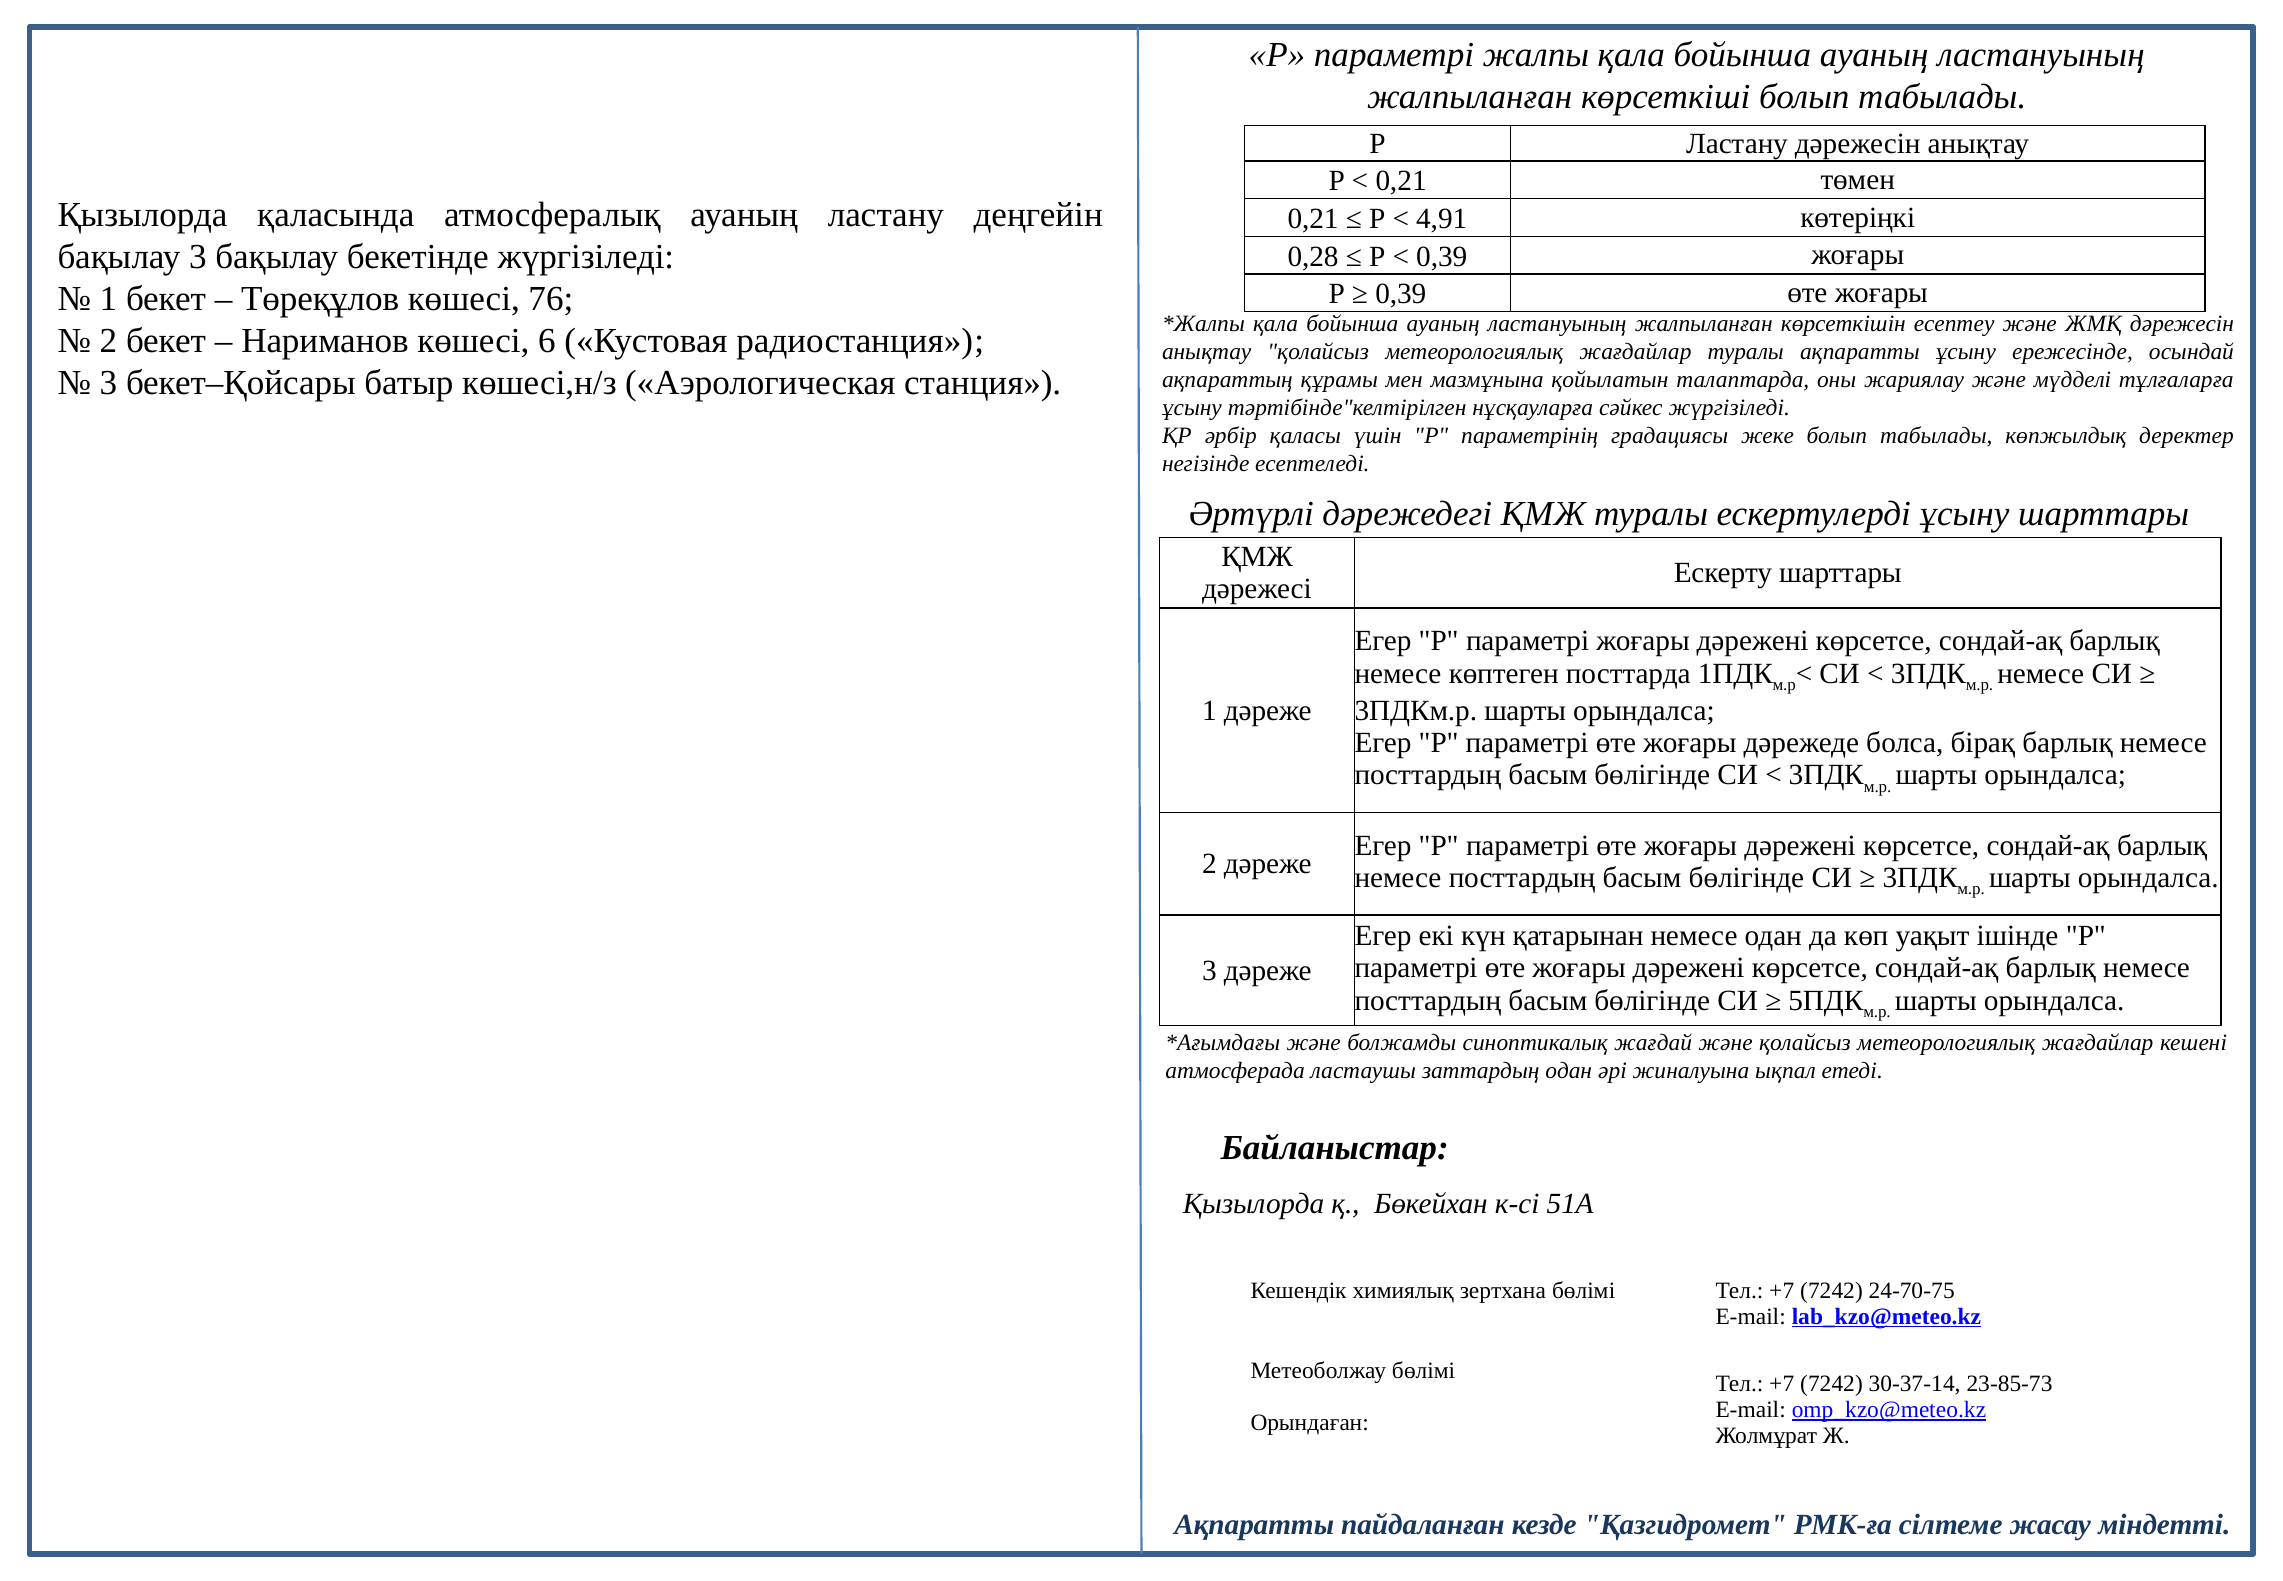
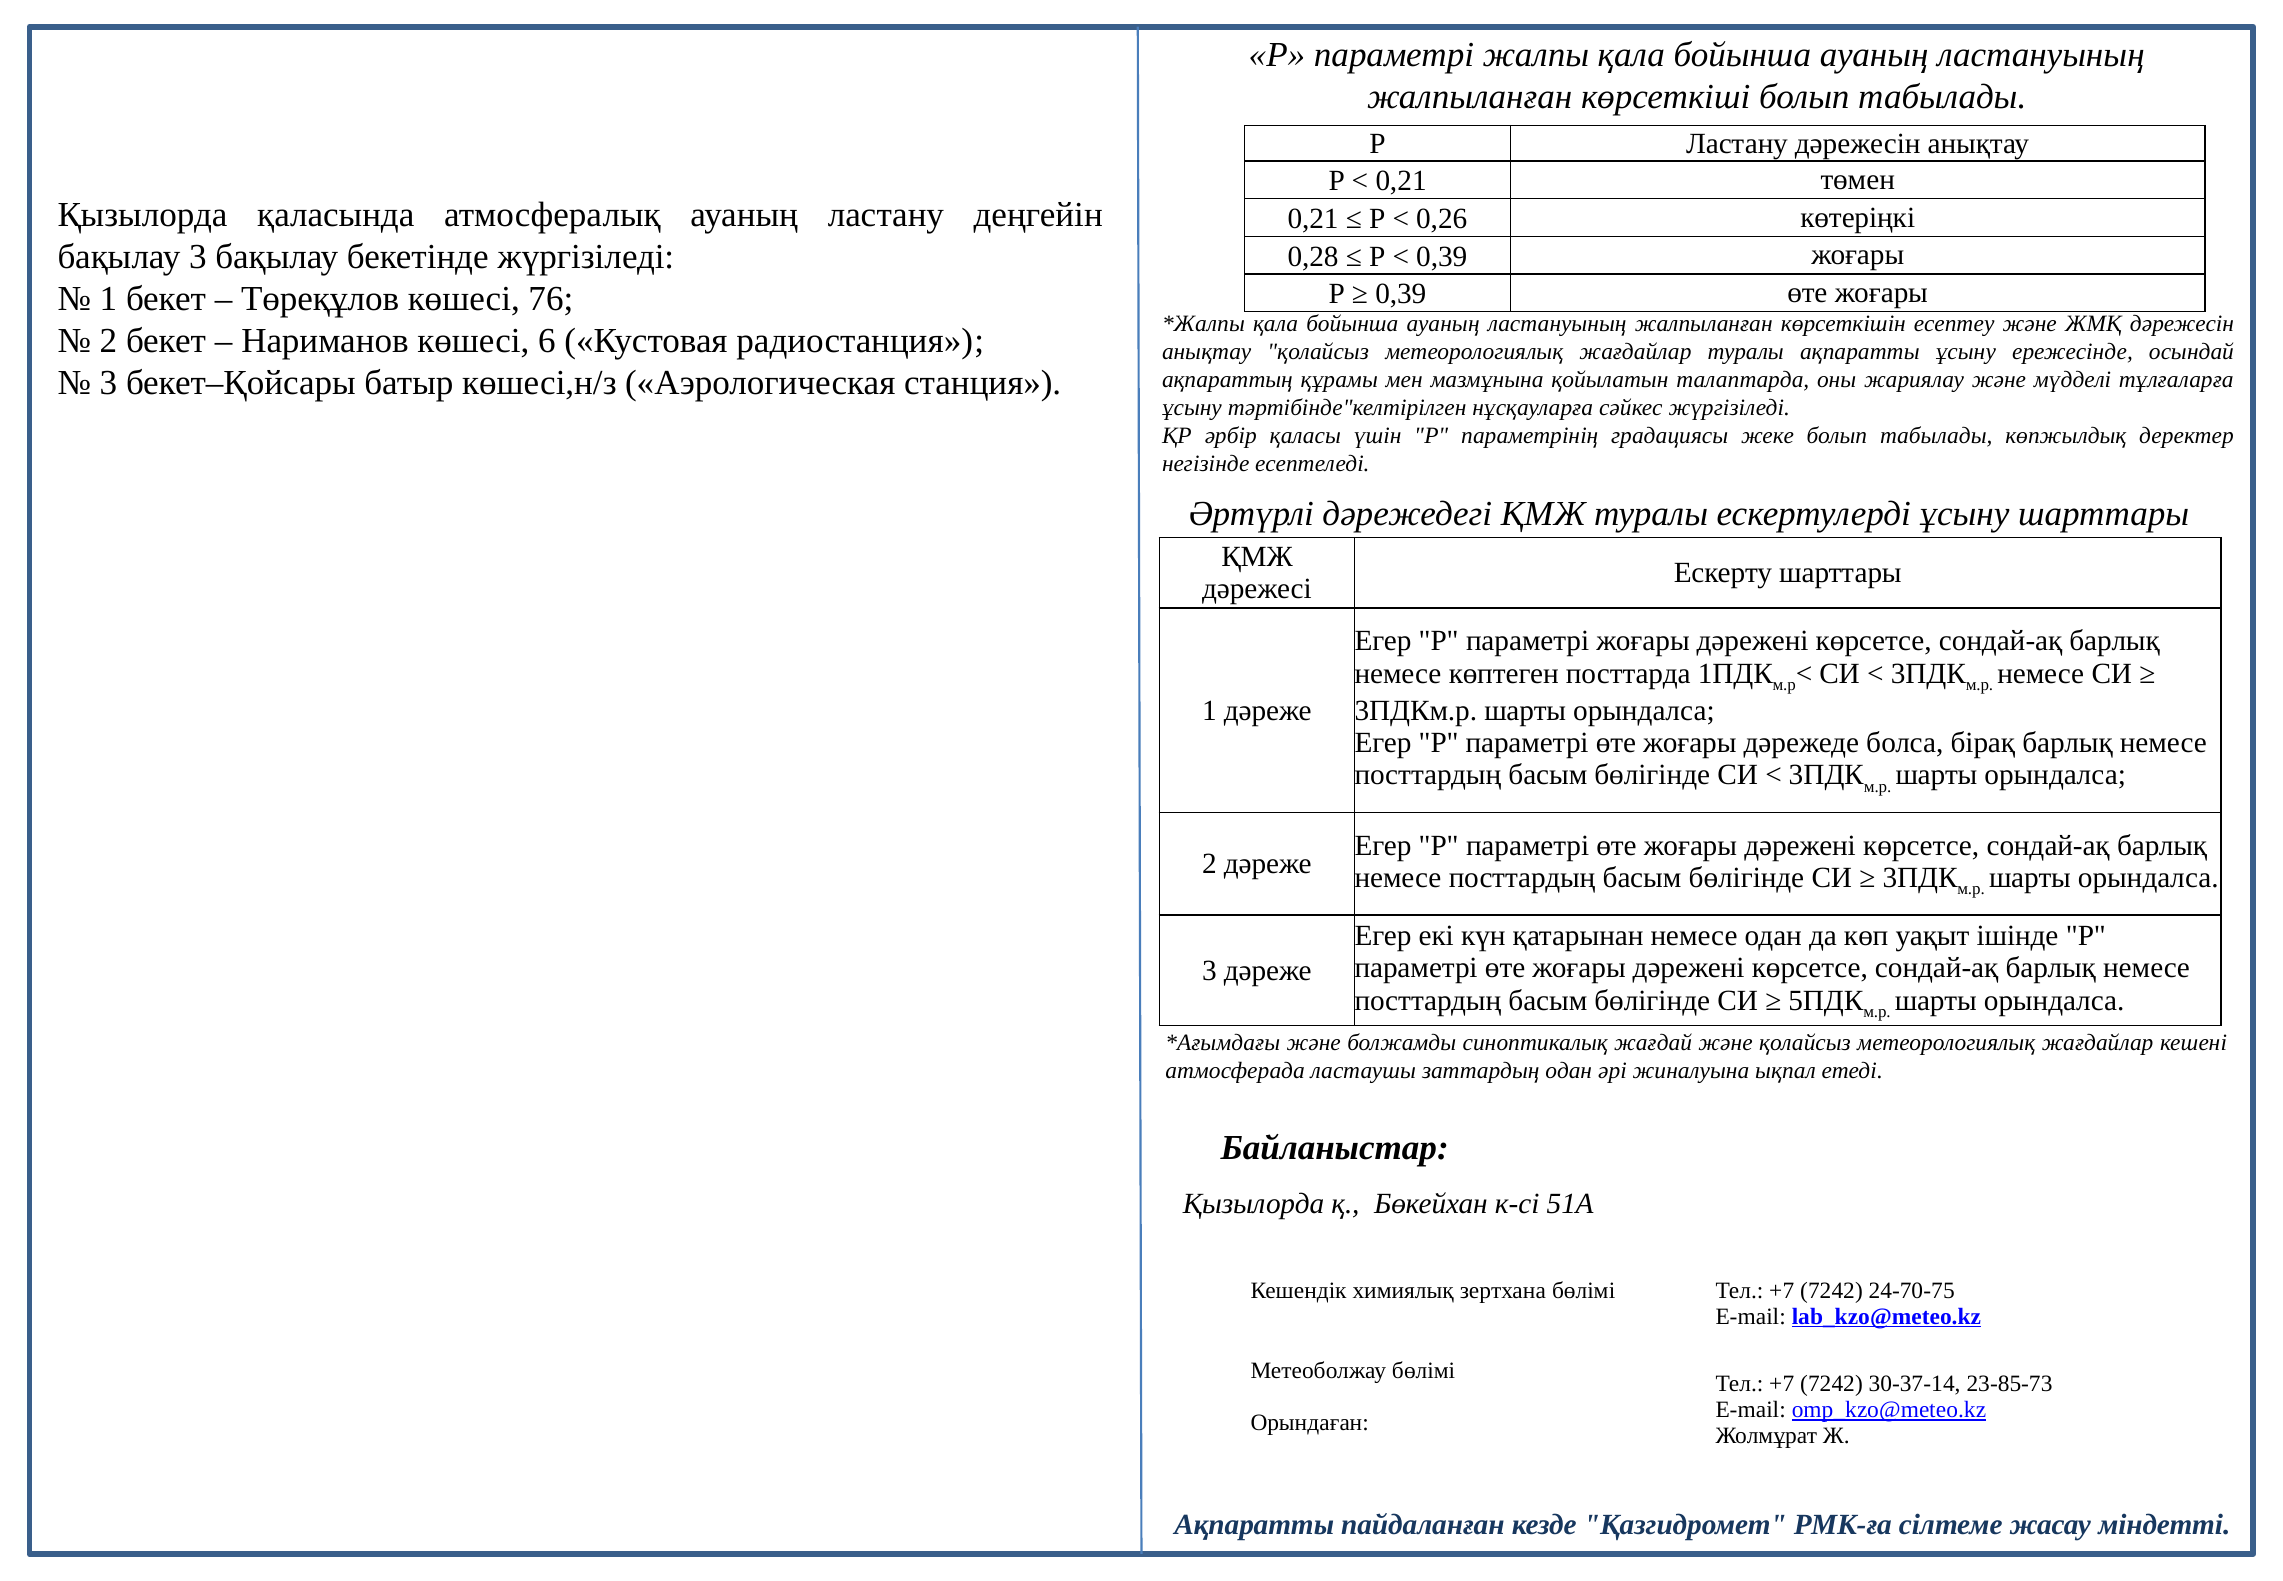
4,91: 4,91 -> 0,26
